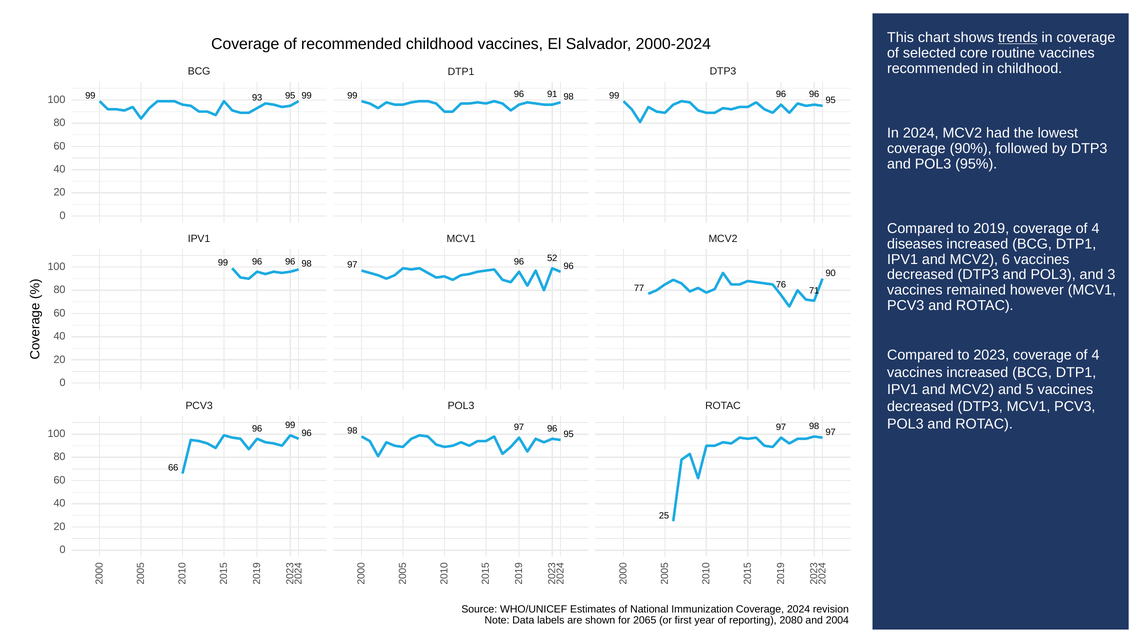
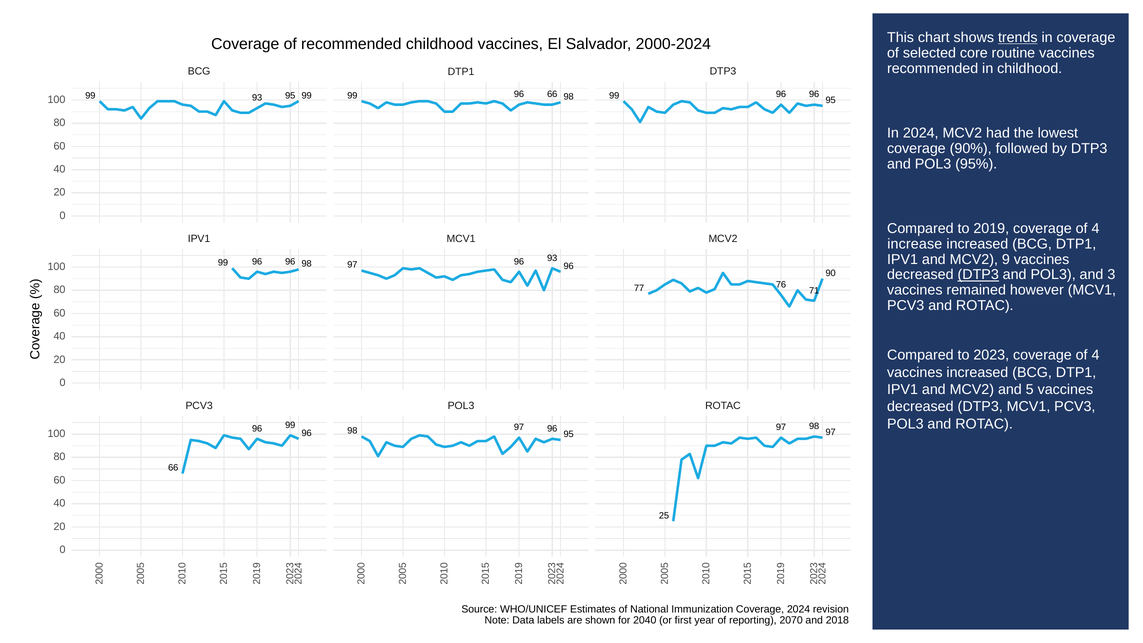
91 at (552, 94): 91 -> 66
diseases: diseases -> increase
MCV2 6: 6 -> 9
96 52: 52 -> 93
DTP3 at (978, 275) underline: none -> present
2065: 2065 -> 2040
2080: 2080 -> 2070
2004: 2004 -> 2018
